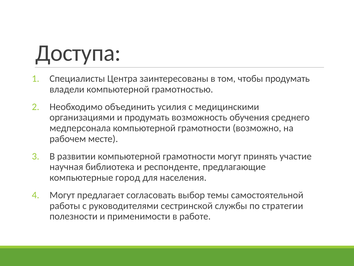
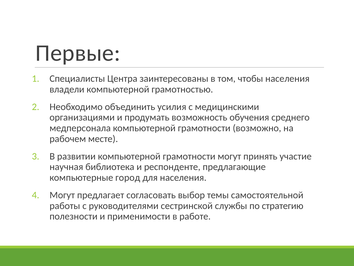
Доступа: Доступа -> Первые
чтобы продумать: продумать -> населения
стратегии: стратегии -> стратегию
